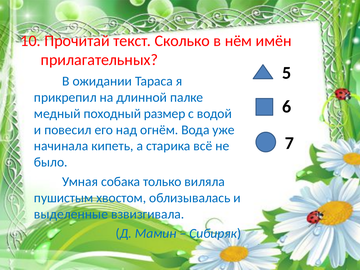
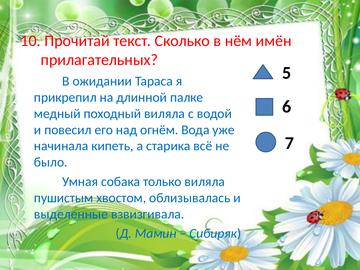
походный размер: размер -> виляла
